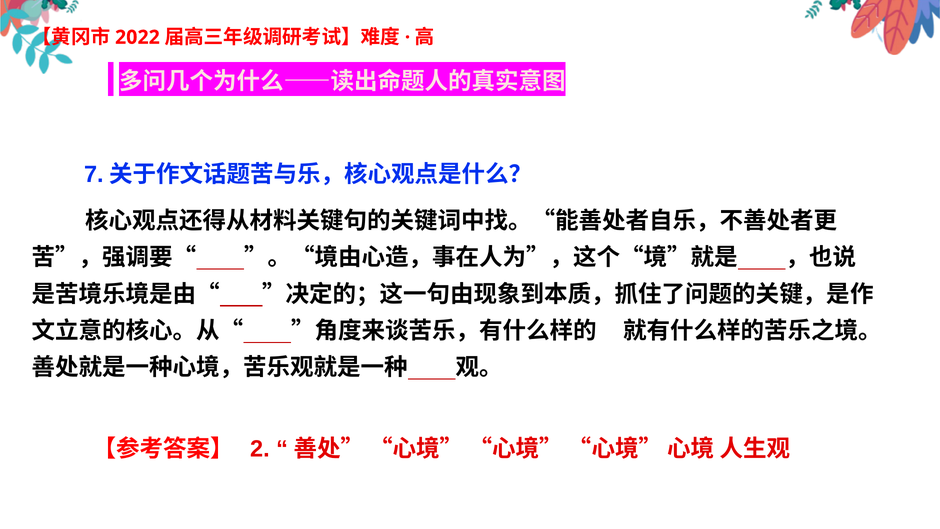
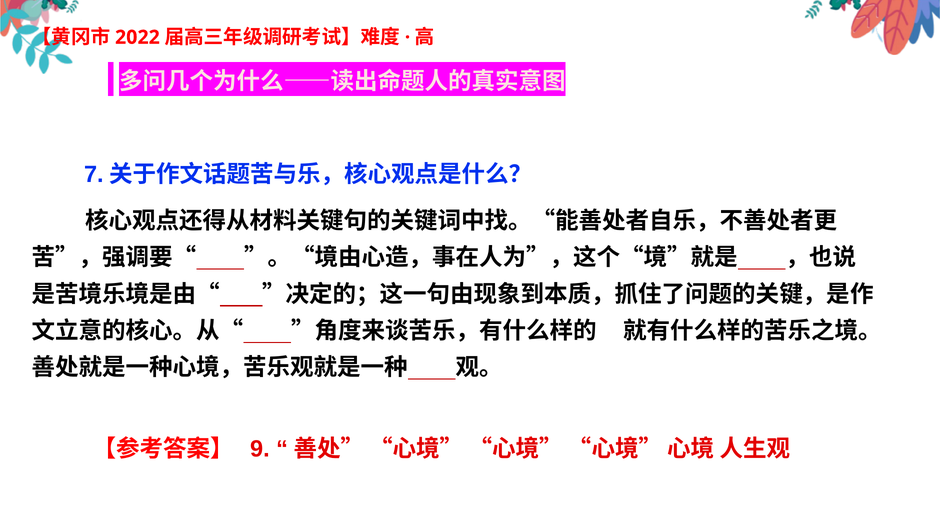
2: 2 -> 9
